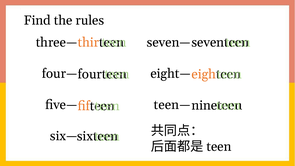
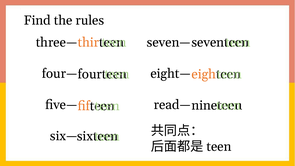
teen—: teen— -> read—
